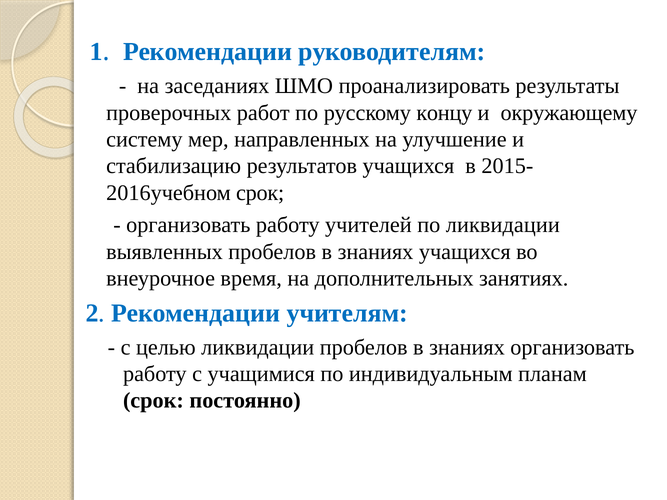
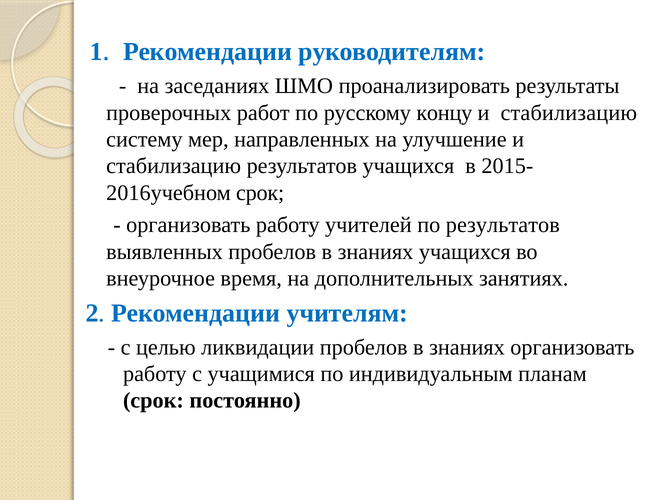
окружающему at (569, 113): окружающему -> стабилизацию
по ликвидации: ликвидации -> результатов
